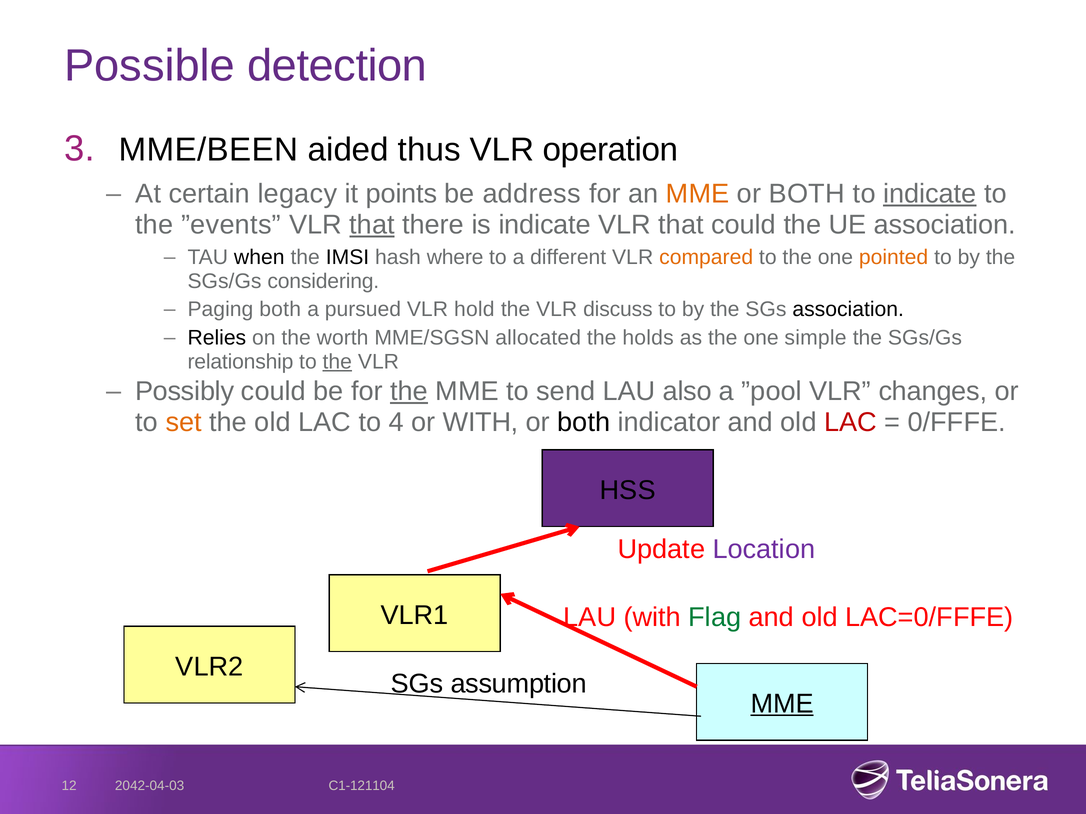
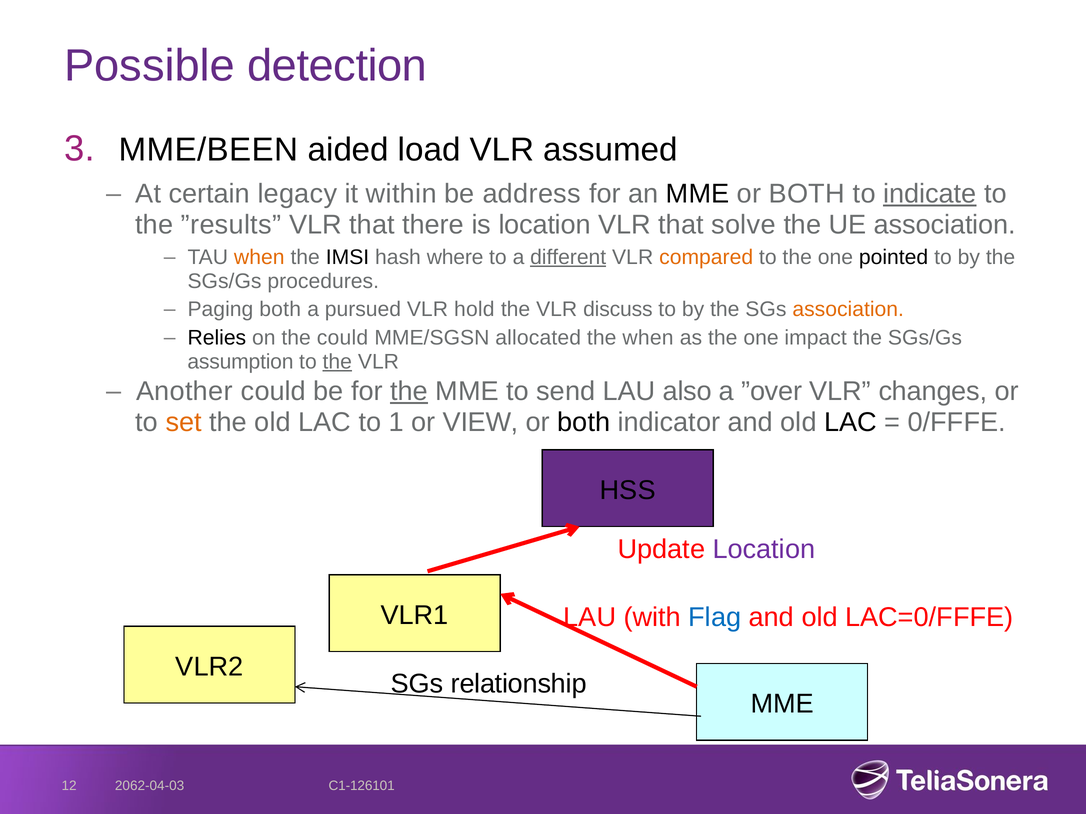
thus: thus -> load
operation: operation -> assumed
points: points -> within
MME at (698, 194) colour: orange -> black
”events: ”events -> ”results
that at (372, 225) underline: present -> none
is indicate: indicate -> location
that could: could -> solve
when at (259, 257) colour: black -> orange
different underline: none -> present
pointed colour: orange -> black
considering: considering -> procedures
association at (848, 310) colour: black -> orange
the worth: worth -> could
the holds: holds -> when
simple: simple -> impact
relationship: relationship -> assumption
Possibly: Possibly -> Another
”pool: ”pool -> ”over
4: 4 -> 1
or WITH: WITH -> VIEW
LAC at (851, 423) colour: red -> black
Flag colour: green -> blue
assumption: assumption -> relationship
MME at (782, 704) underline: present -> none
2042-04-03: 2042-04-03 -> 2062-04-03
C1-121104: C1-121104 -> C1-126101
